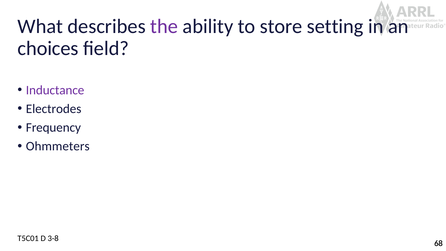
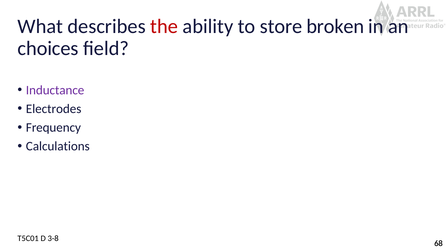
the colour: purple -> red
setting: setting -> broken
Ohmmeters: Ohmmeters -> Calculations
